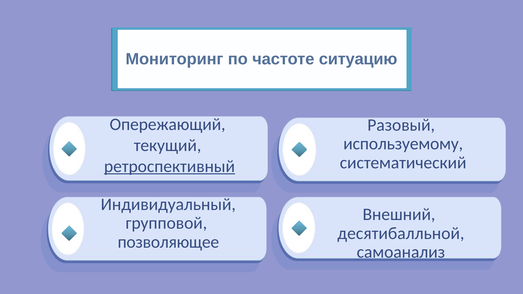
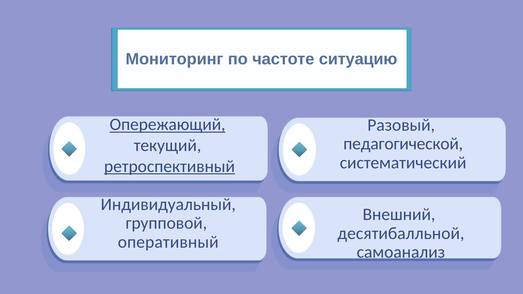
Опережающий underline: none -> present
используемому: используемому -> педагогической
позволяющее: позволяющее -> оперативный
